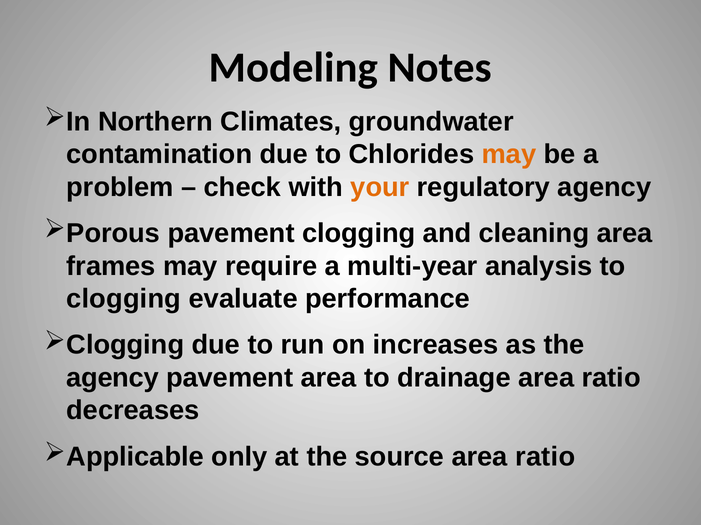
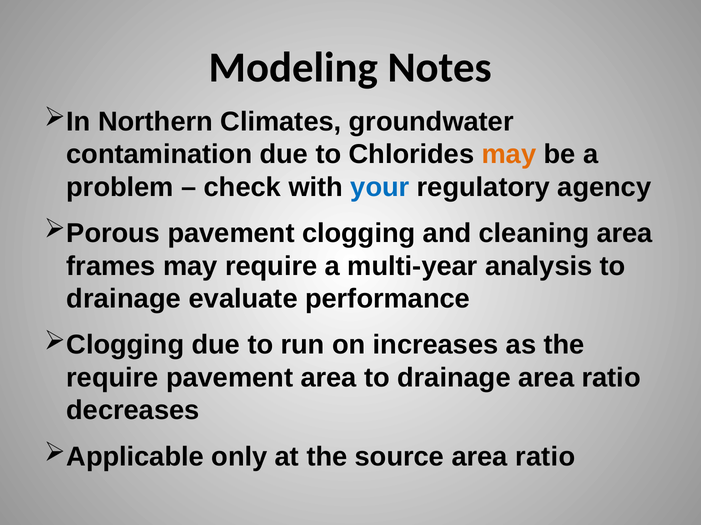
your colour: orange -> blue
clogging at (124, 299): clogging -> drainage
agency at (113, 378): agency -> require
